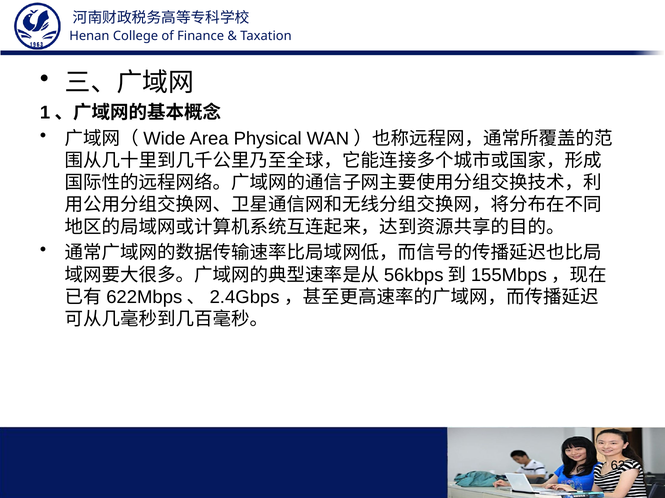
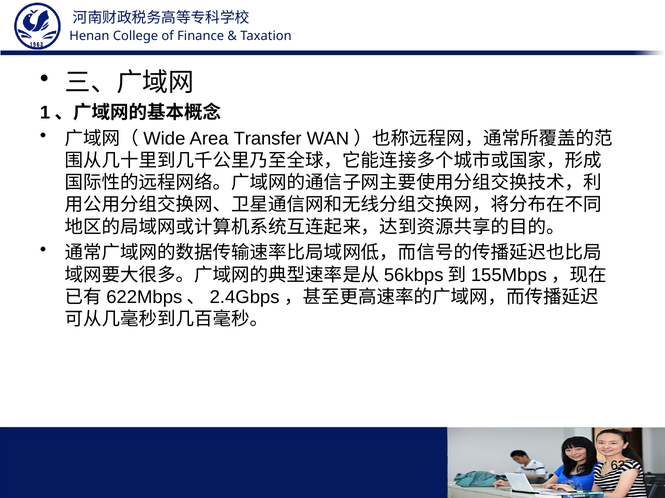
Physical: Physical -> Transfer
